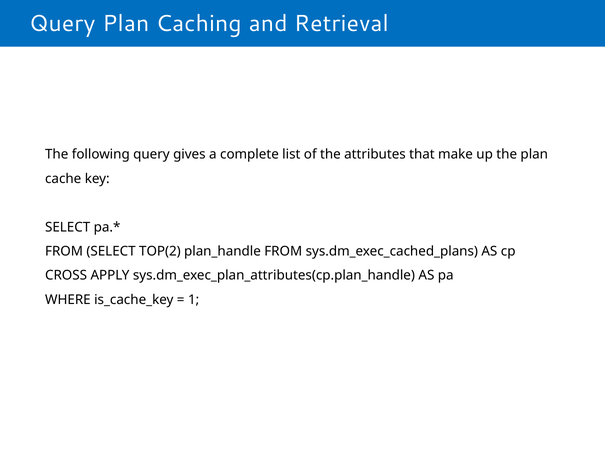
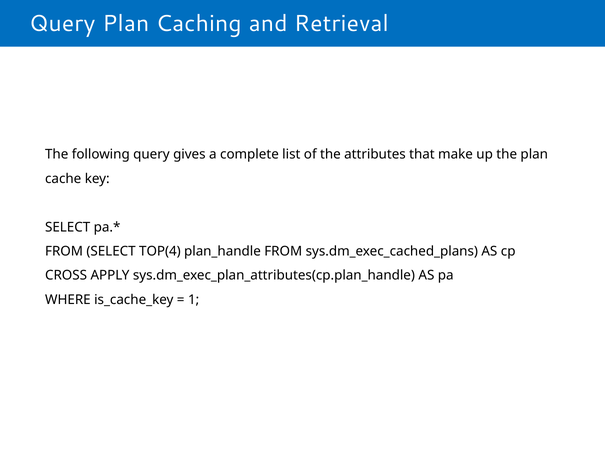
TOP(2: TOP(2 -> TOP(4
